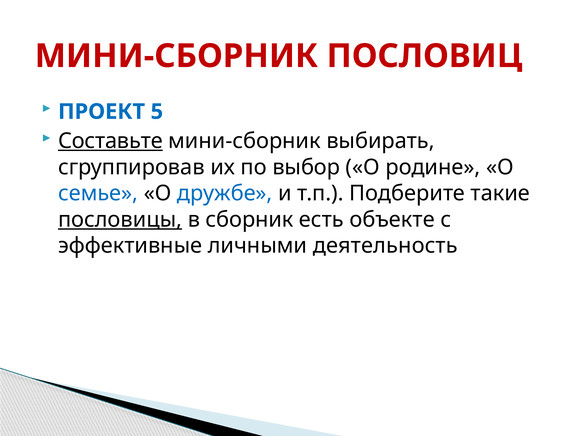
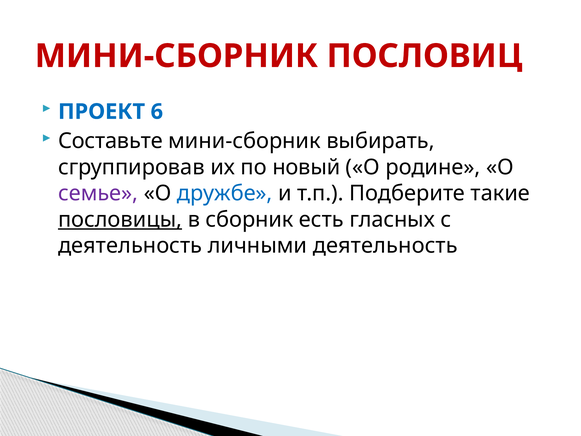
5: 5 -> 6
Составьте underline: present -> none
выбор: выбор -> новый
семье colour: blue -> purple
объекте: объекте -> гласных
эффективные at (130, 246): эффективные -> деятельность
